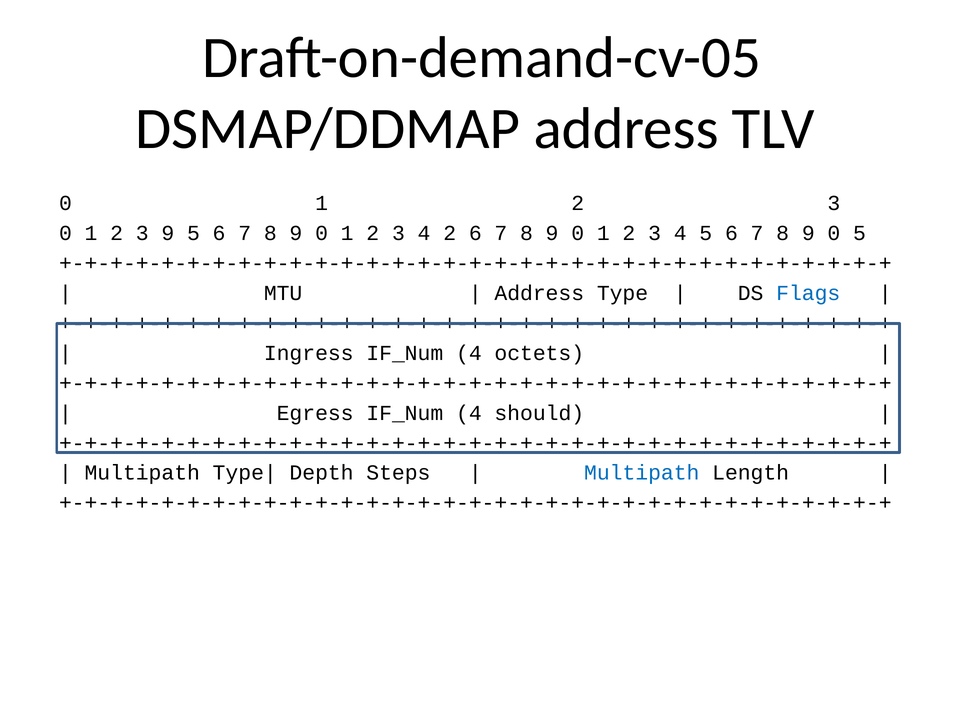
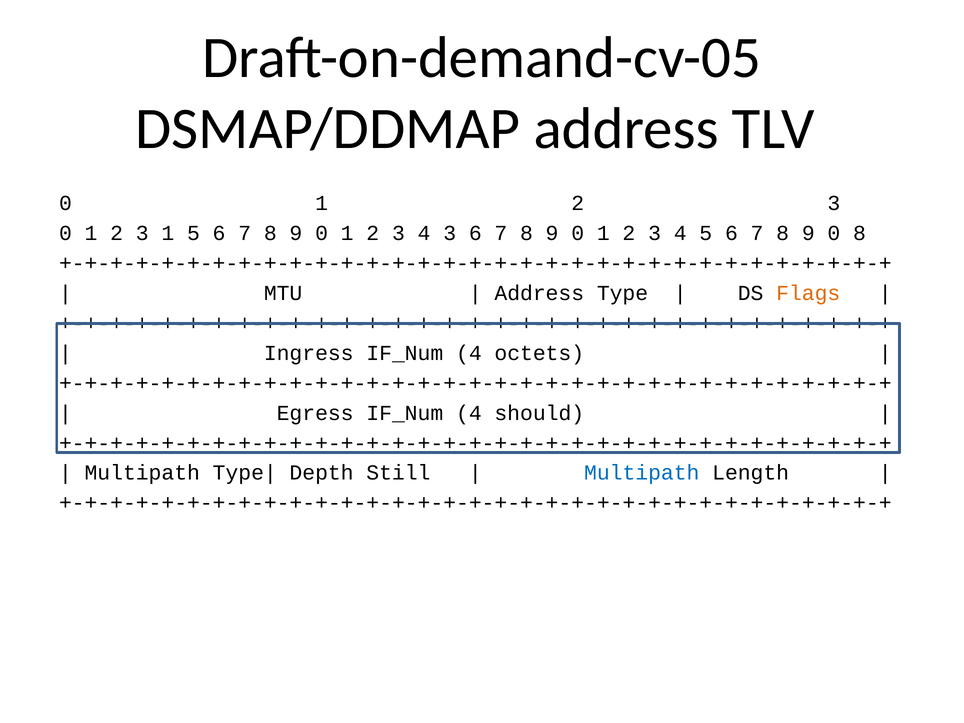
3 9: 9 -> 1
4 2: 2 -> 3
0 5: 5 -> 8
Flags colour: blue -> orange
Steps: Steps -> Still
